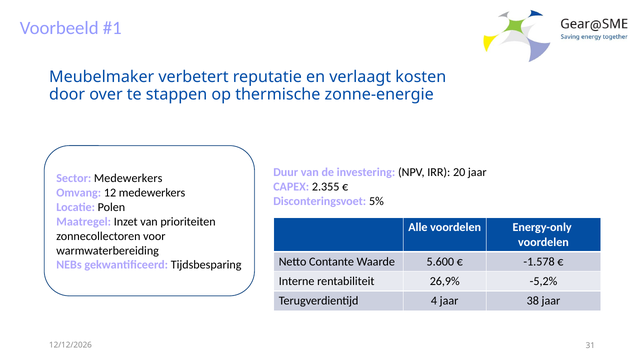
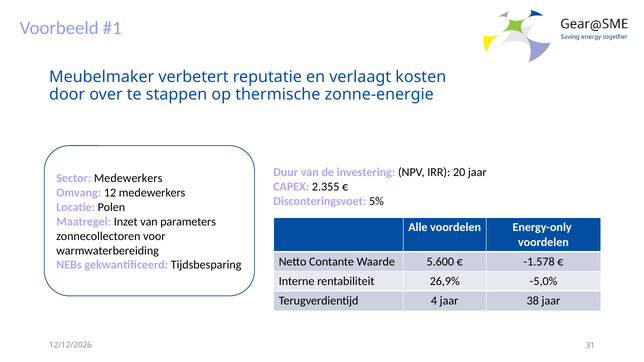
prioriteiten: prioriteiten -> parameters
-5,2%: -5,2% -> -5,0%
